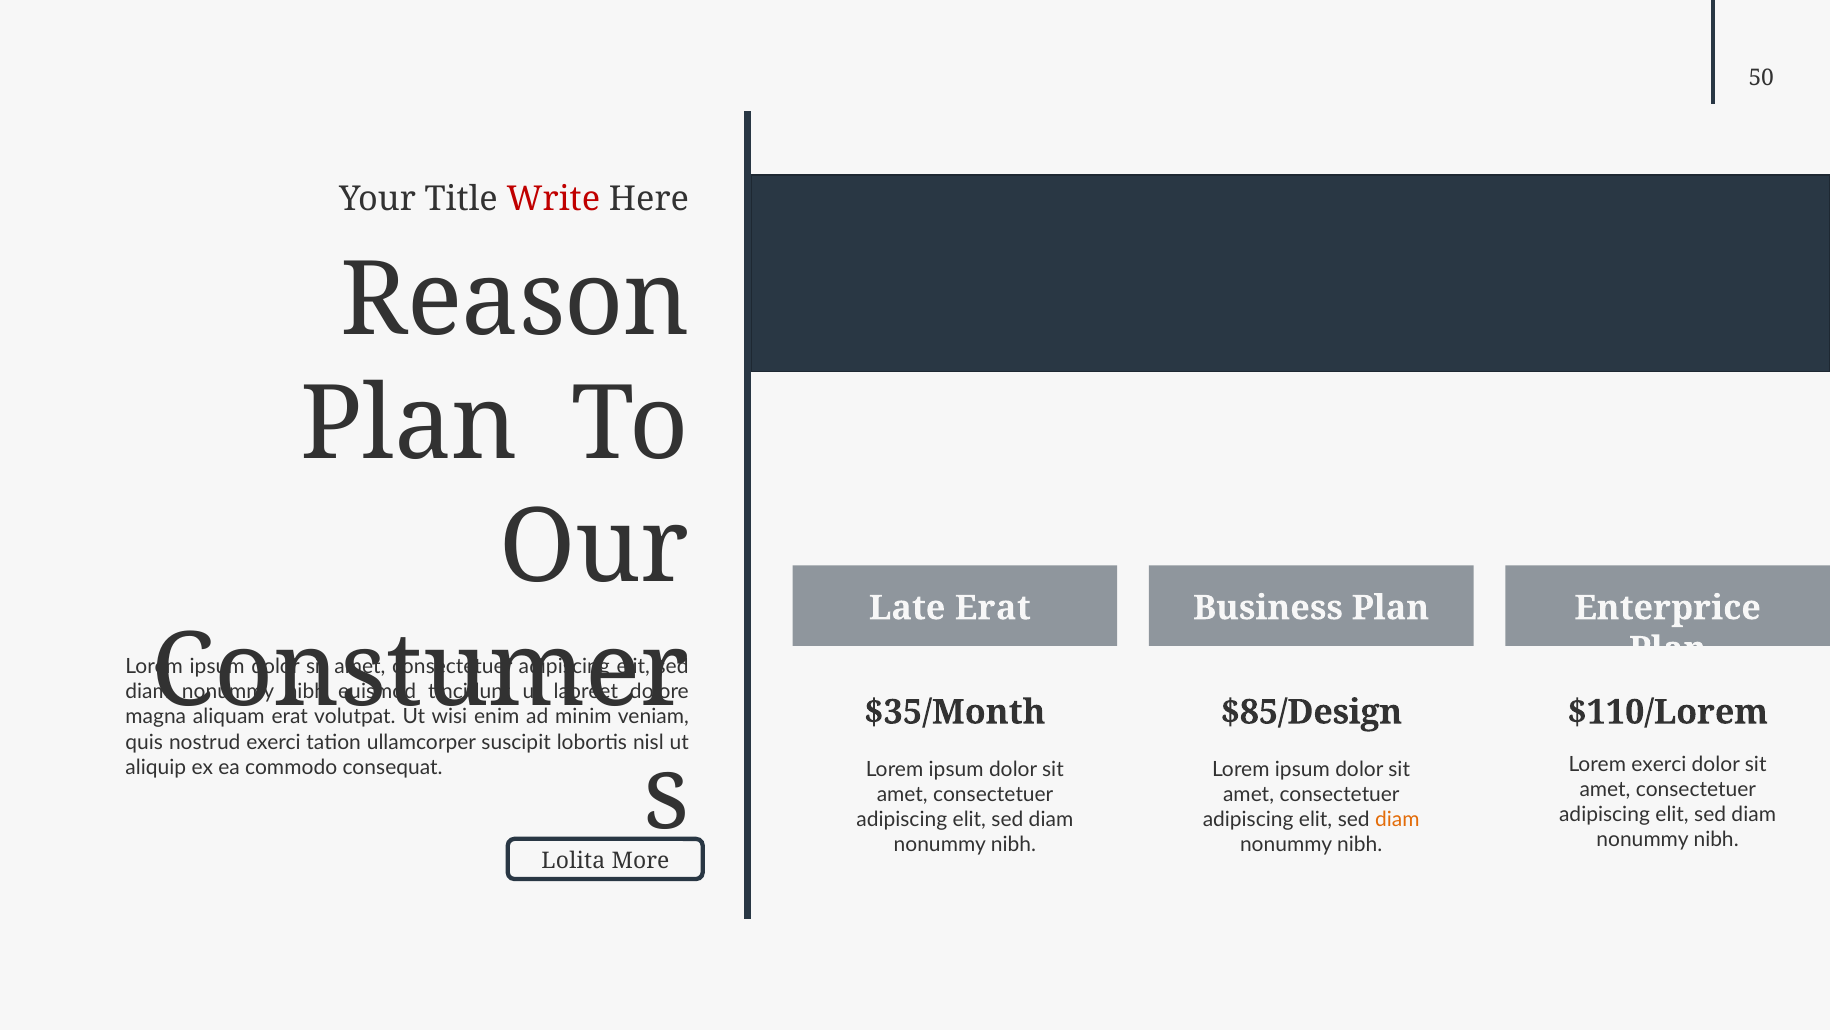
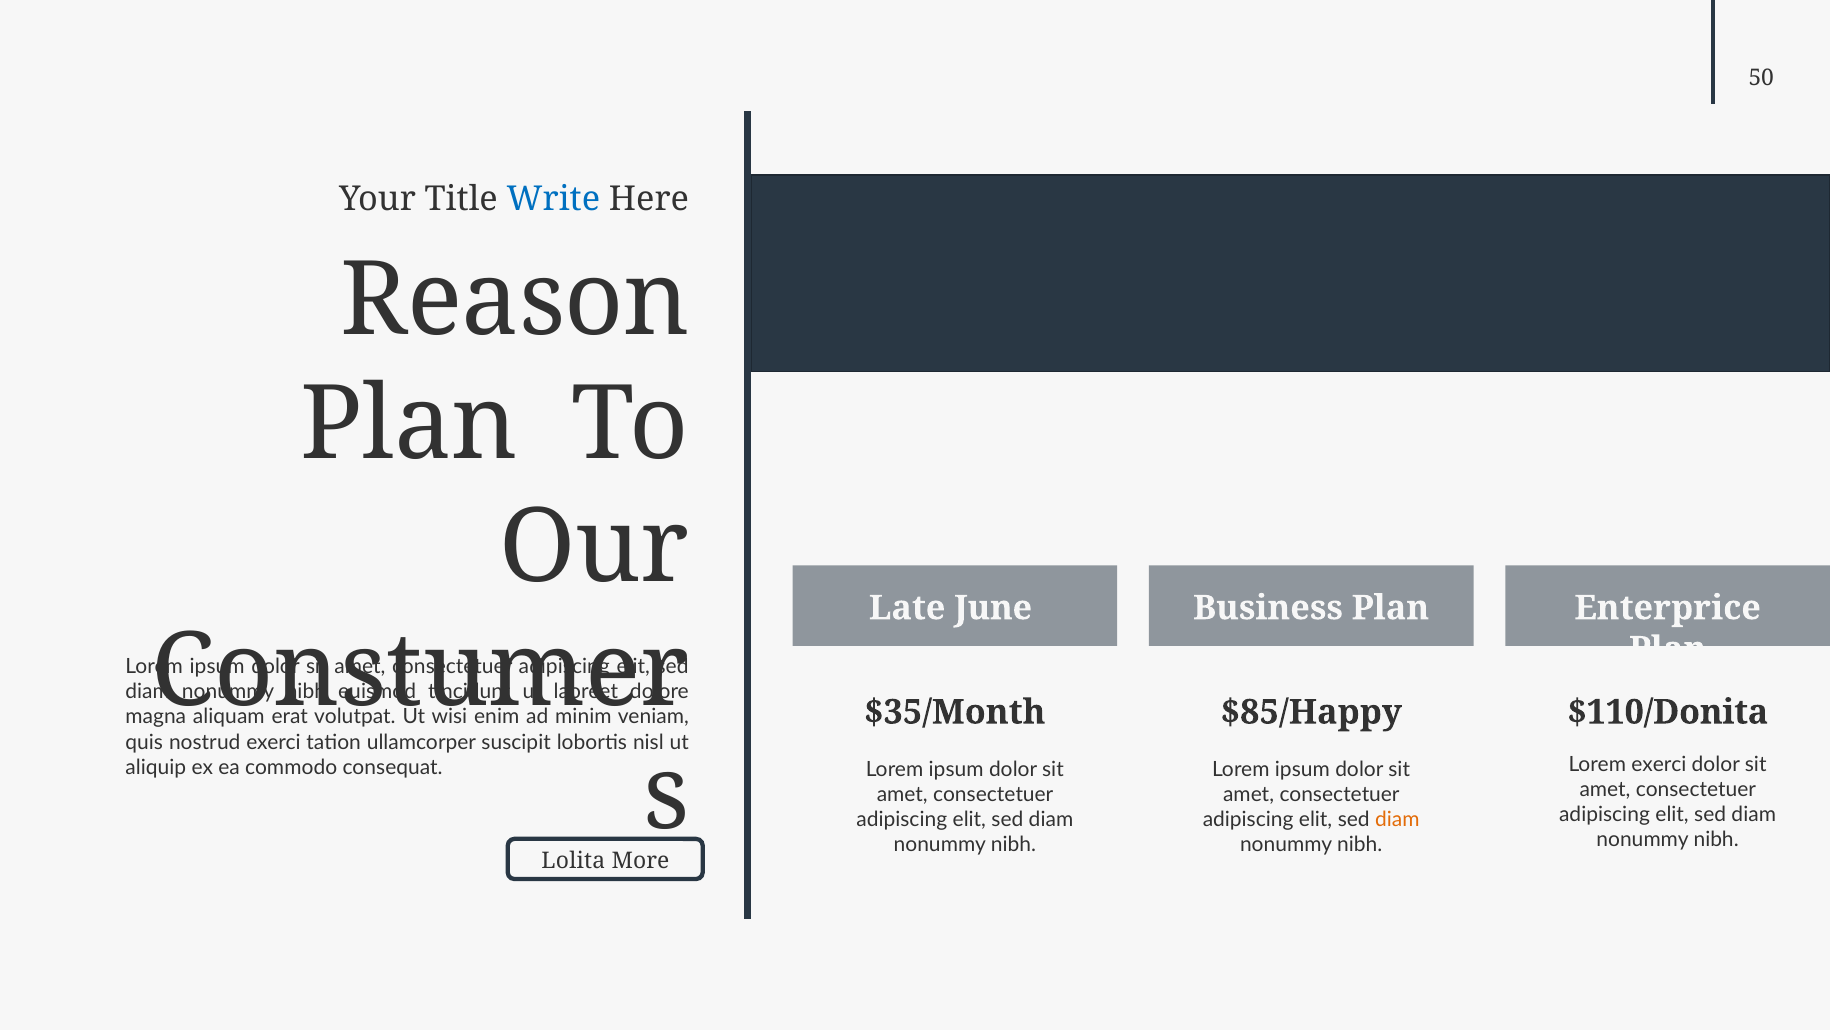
Write colour: red -> blue
Late Erat: Erat -> June
$85/Design: $85/Design -> $85/Happy
$110/Lorem: $110/Lorem -> $110/Donita
